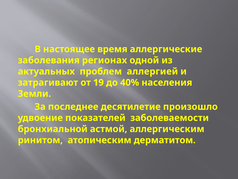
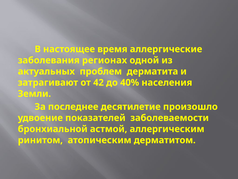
аллергией: аллергией -> дерматита
19: 19 -> 42
